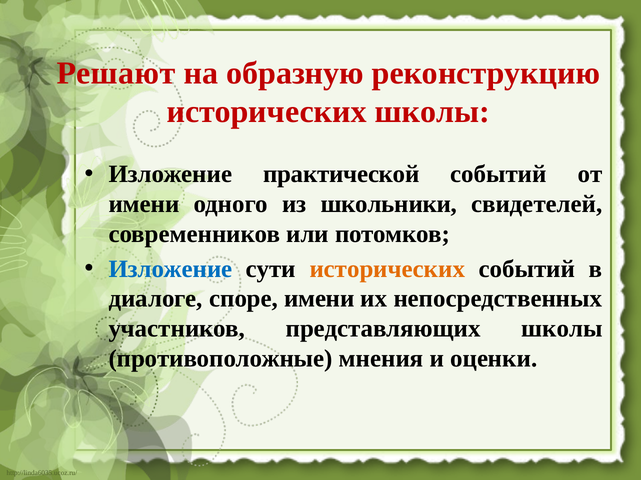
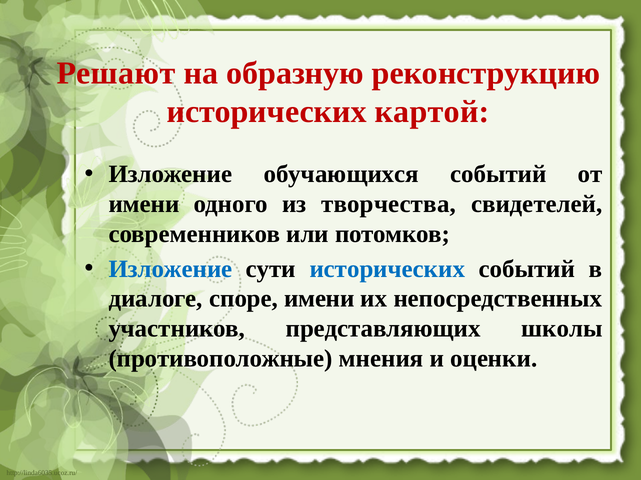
исторических школы: школы -> картой
практической: практической -> обучающихся
школьники: школьники -> творчества
исторических at (387, 269) colour: orange -> blue
